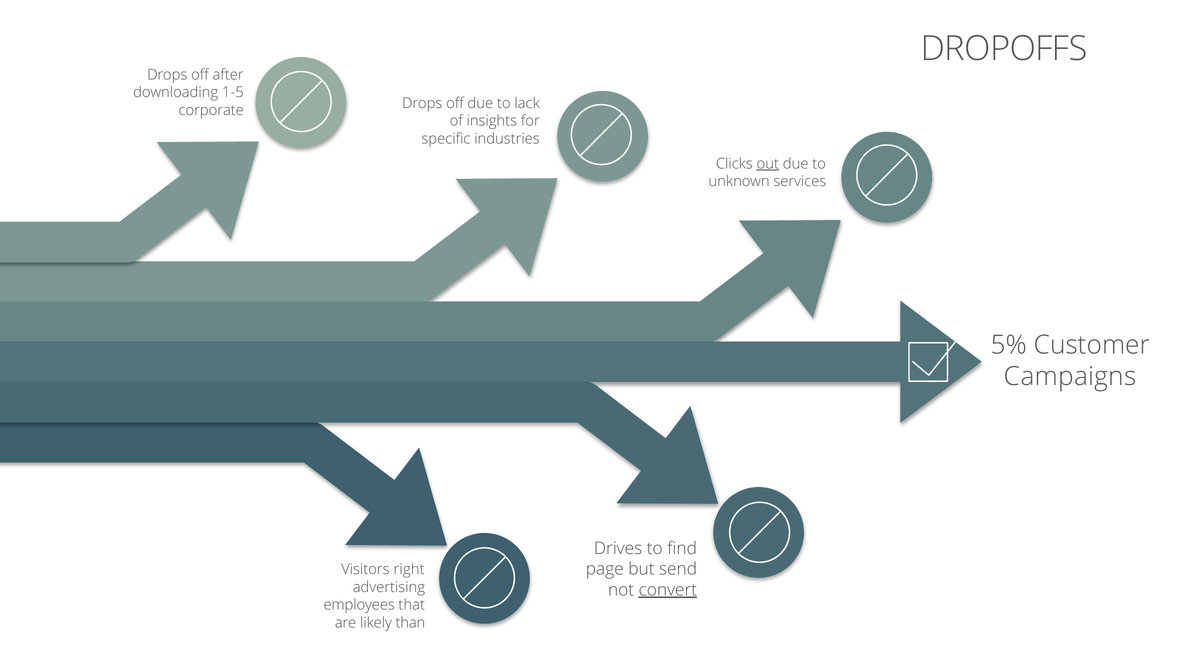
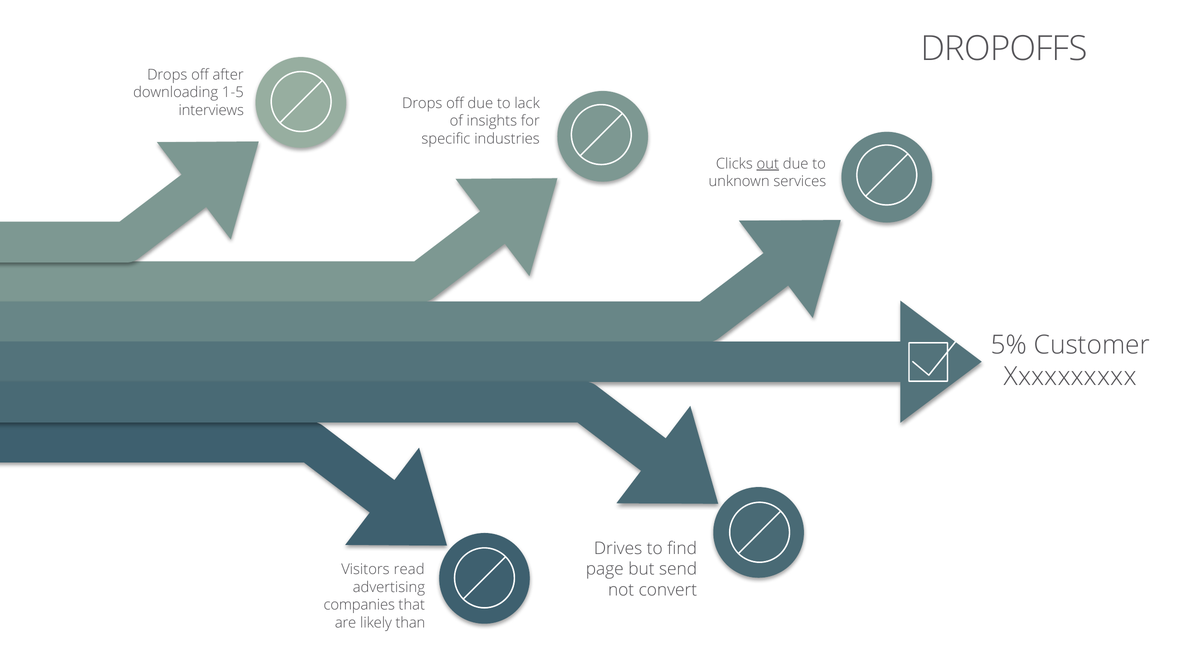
corporate: corporate -> interviews
Campaigns: Campaigns -> Xxxxxxxxxx
right: right -> read
convert underline: present -> none
employees: employees -> companies
